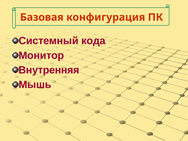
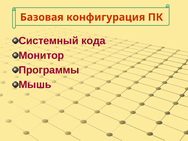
Внутренняя: Внутренняя -> Программы
